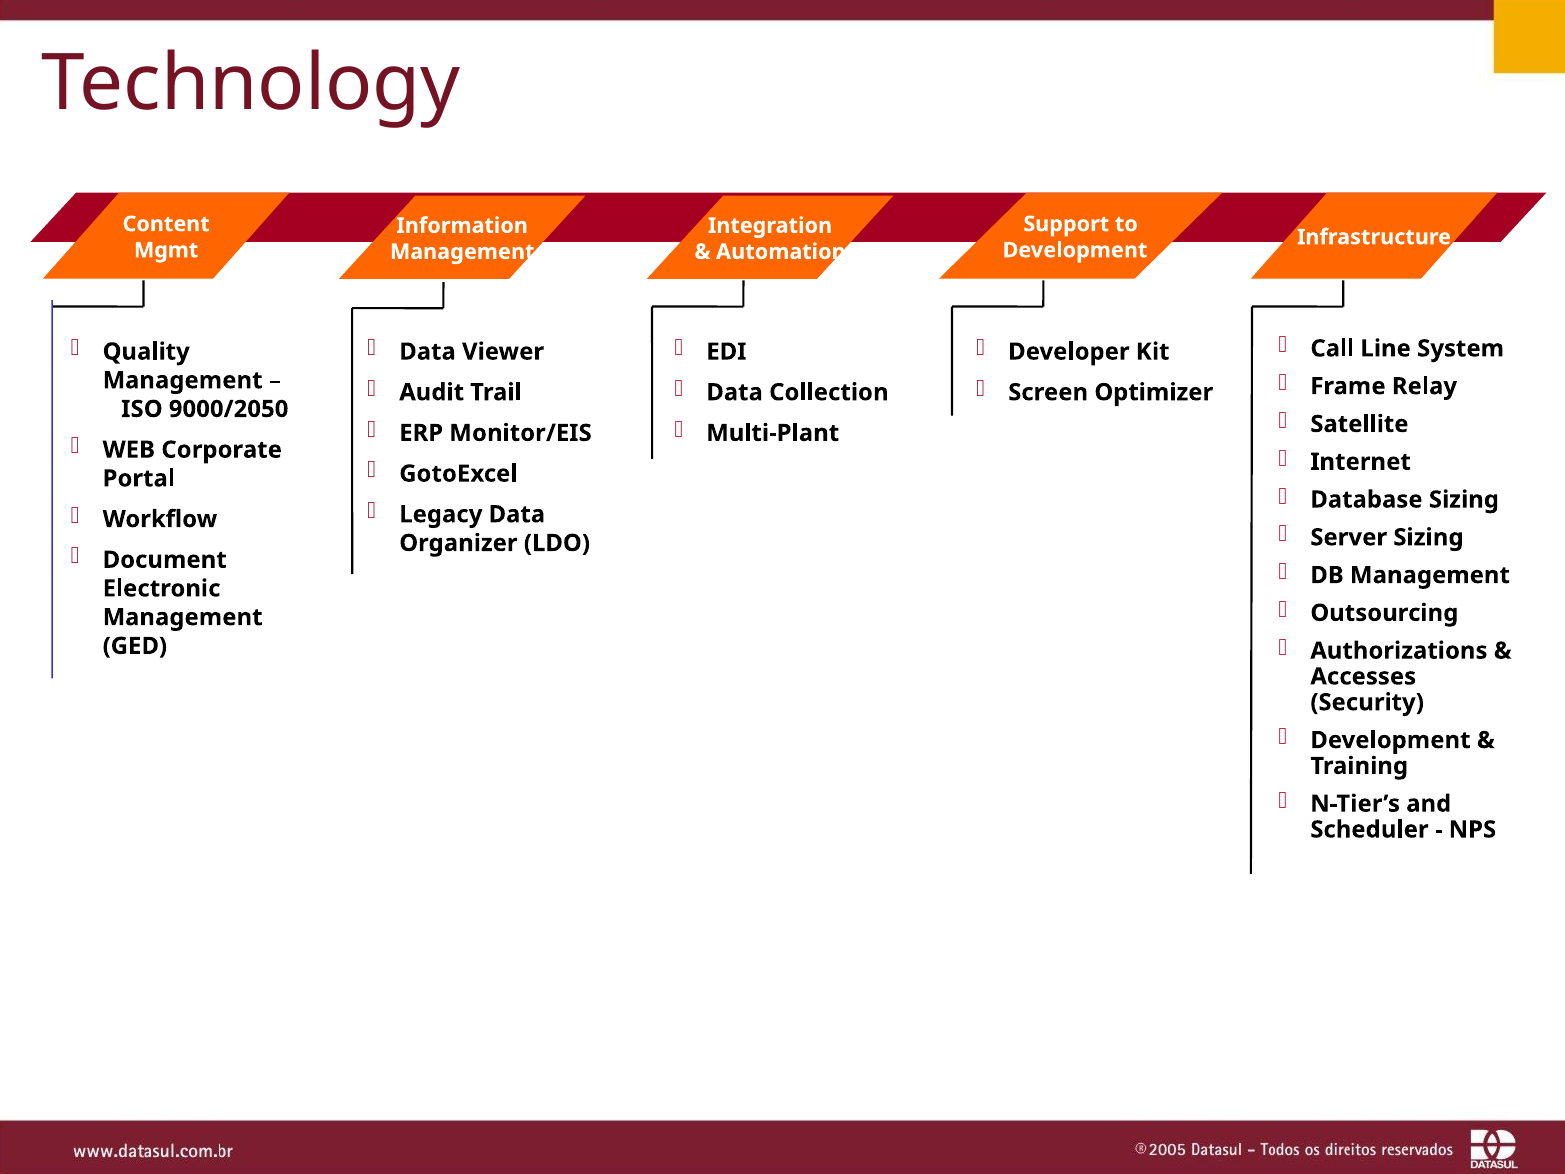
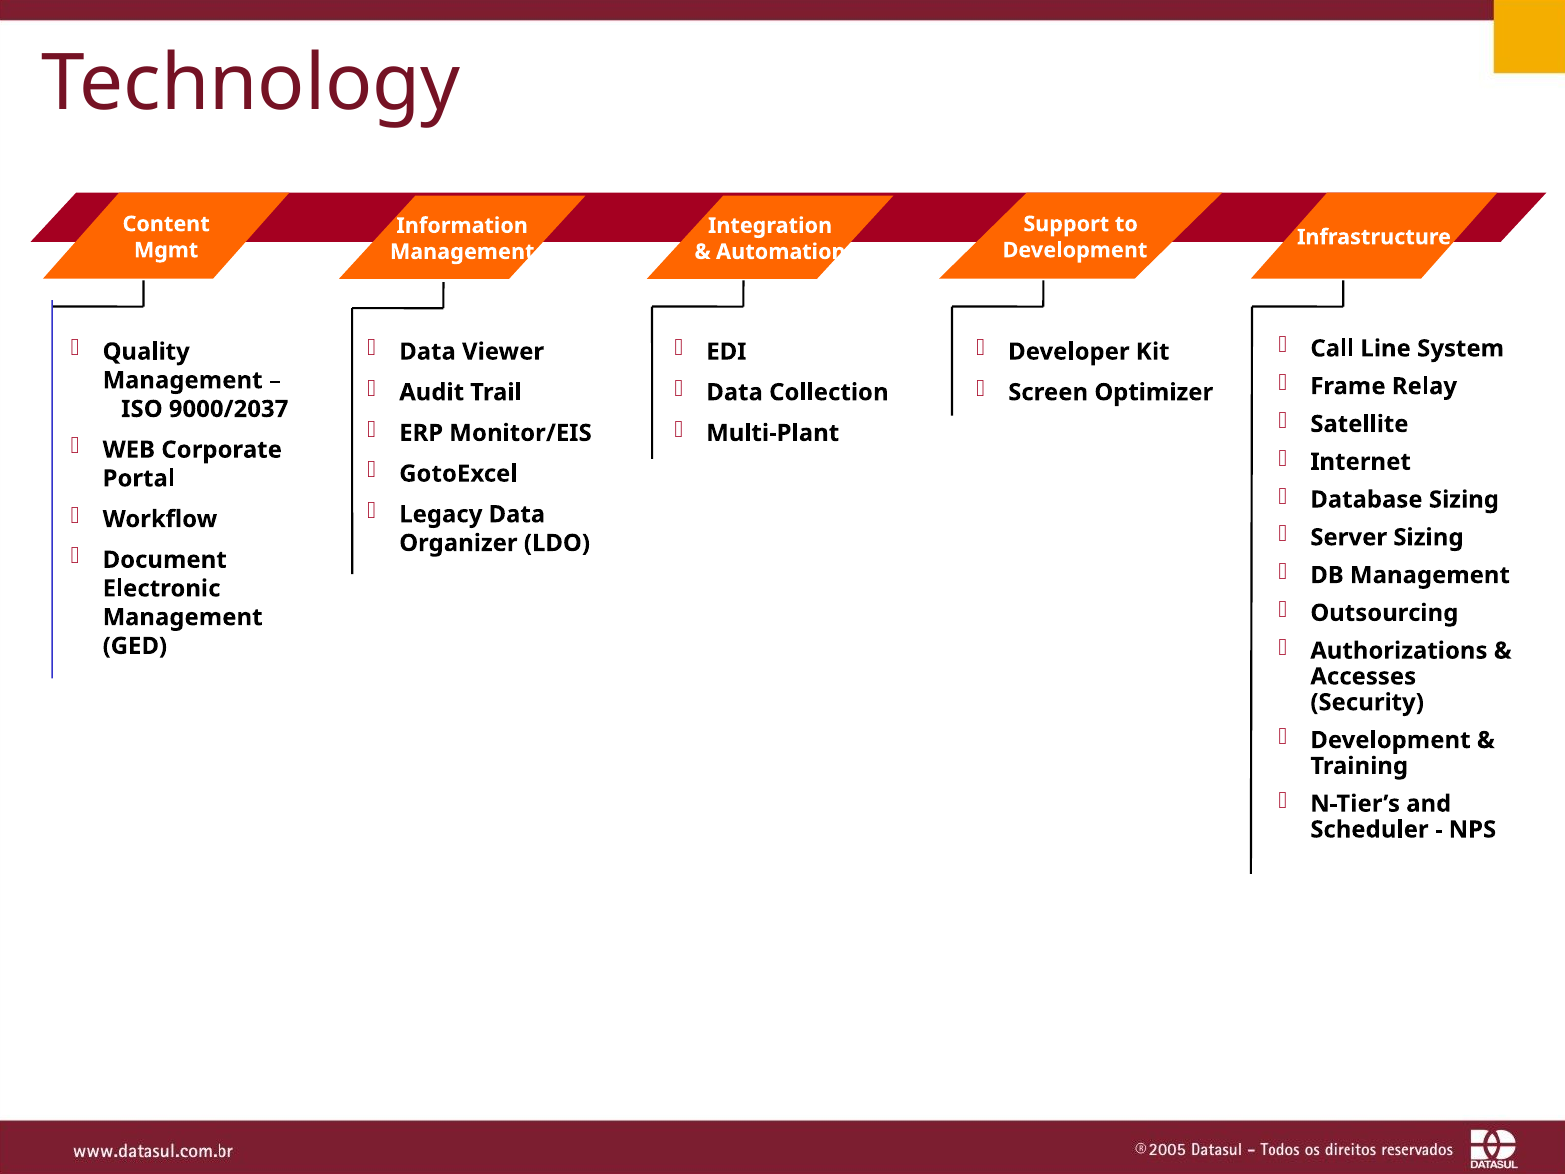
9000/2050: 9000/2050 -> 9000/2037
